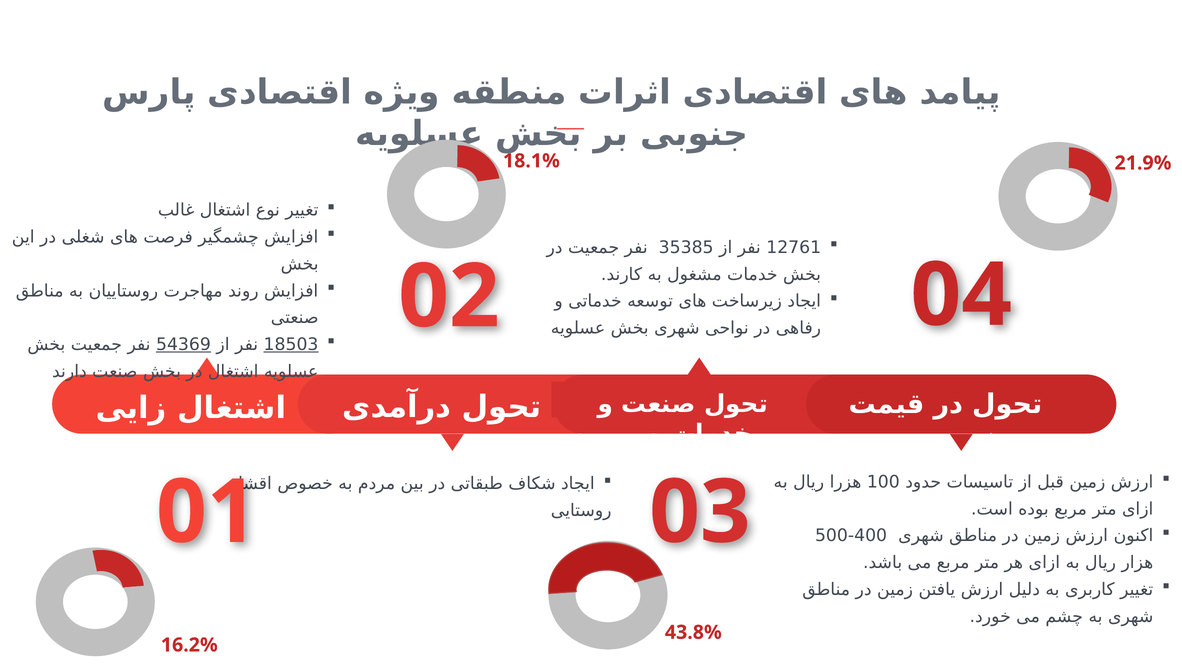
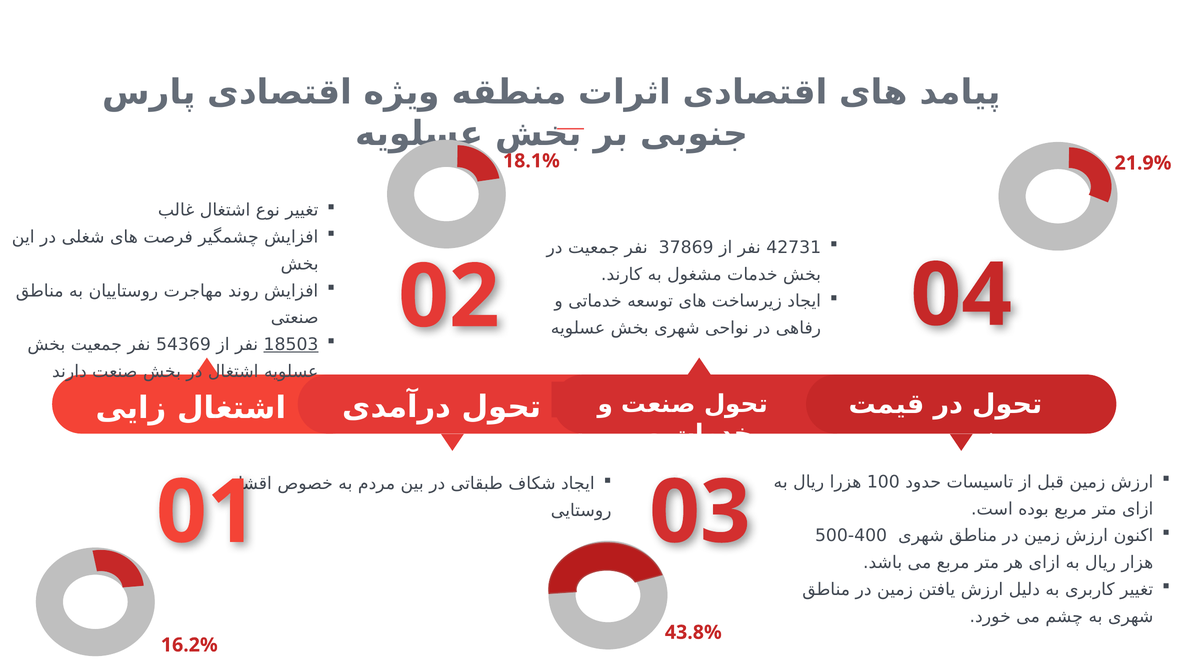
35385: 35385 -> 37869
12761: 12761 -> 42731
54369 underline: present -> none
